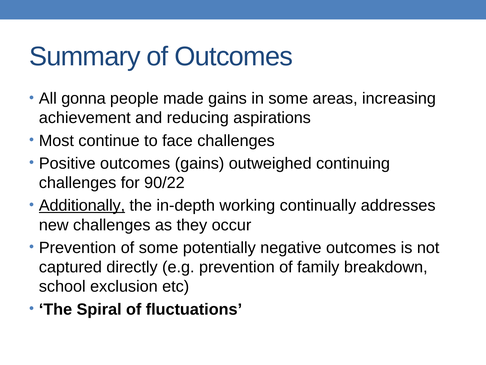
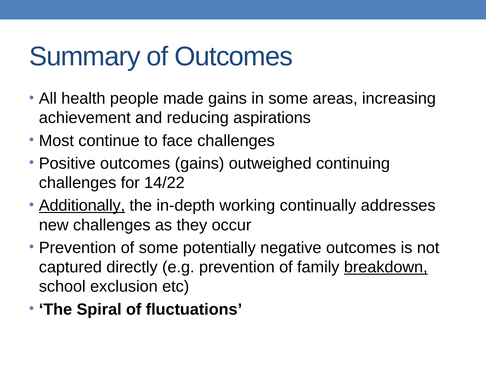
gonna: gonna -> health
90/22: 90/22 -> 14/22
breakdown underline: none -> present
